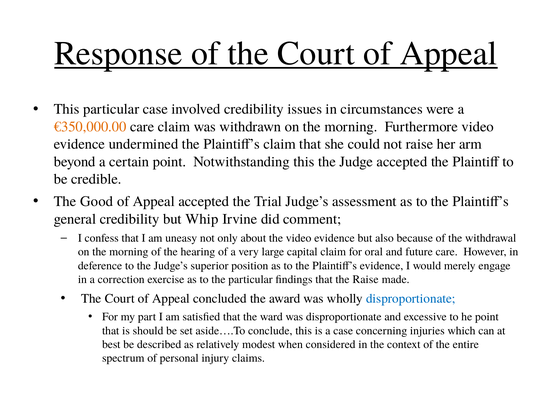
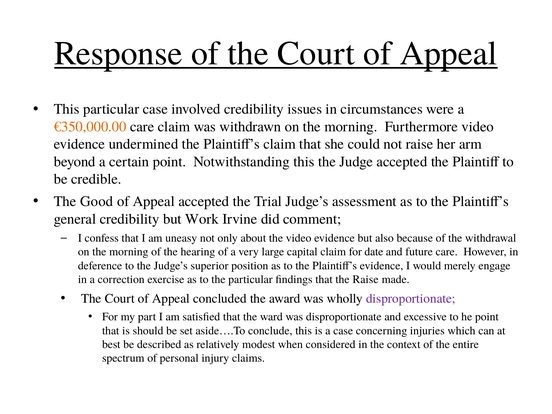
Whip: Whip -> Work
oral: oral -> date
disproportionate at (411, 298) colour: blue -> purple
